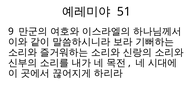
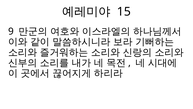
51: 51 -> 15
